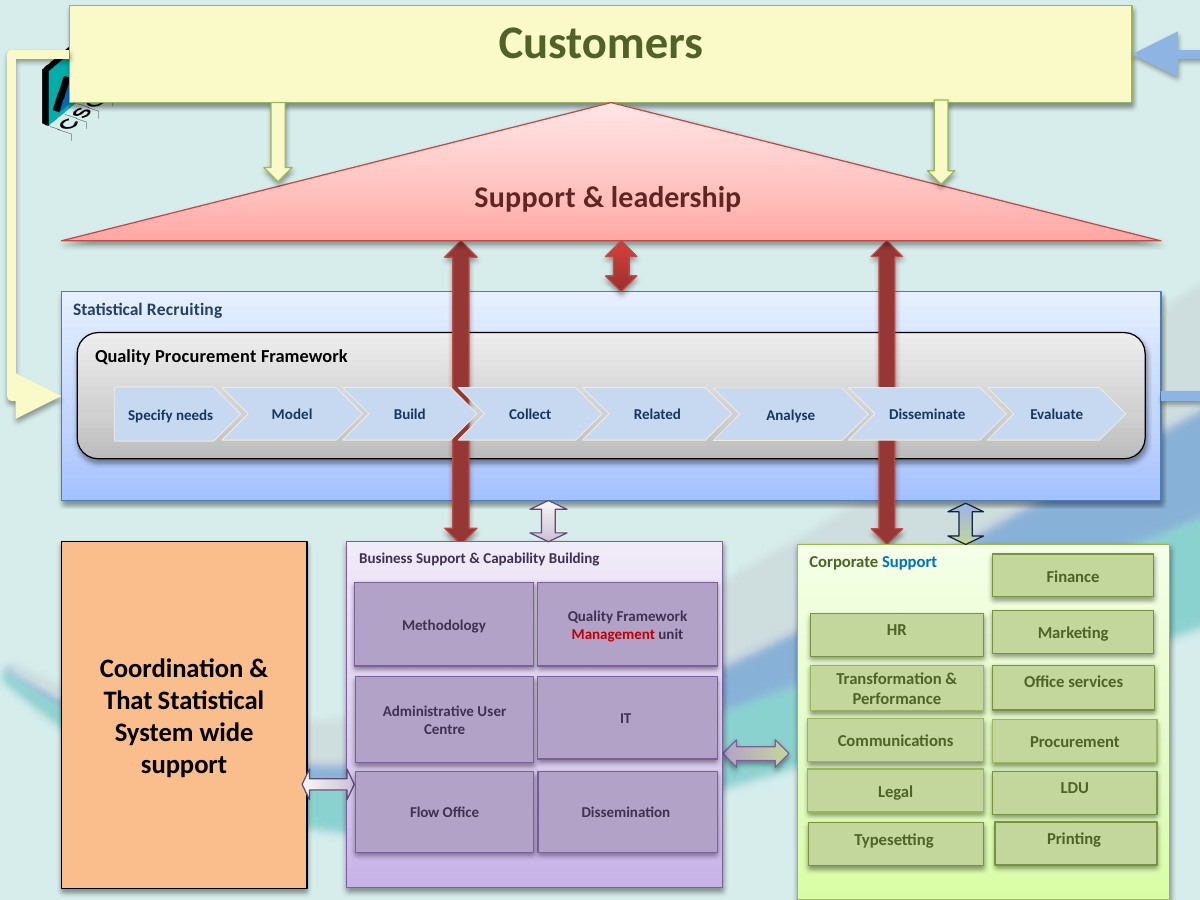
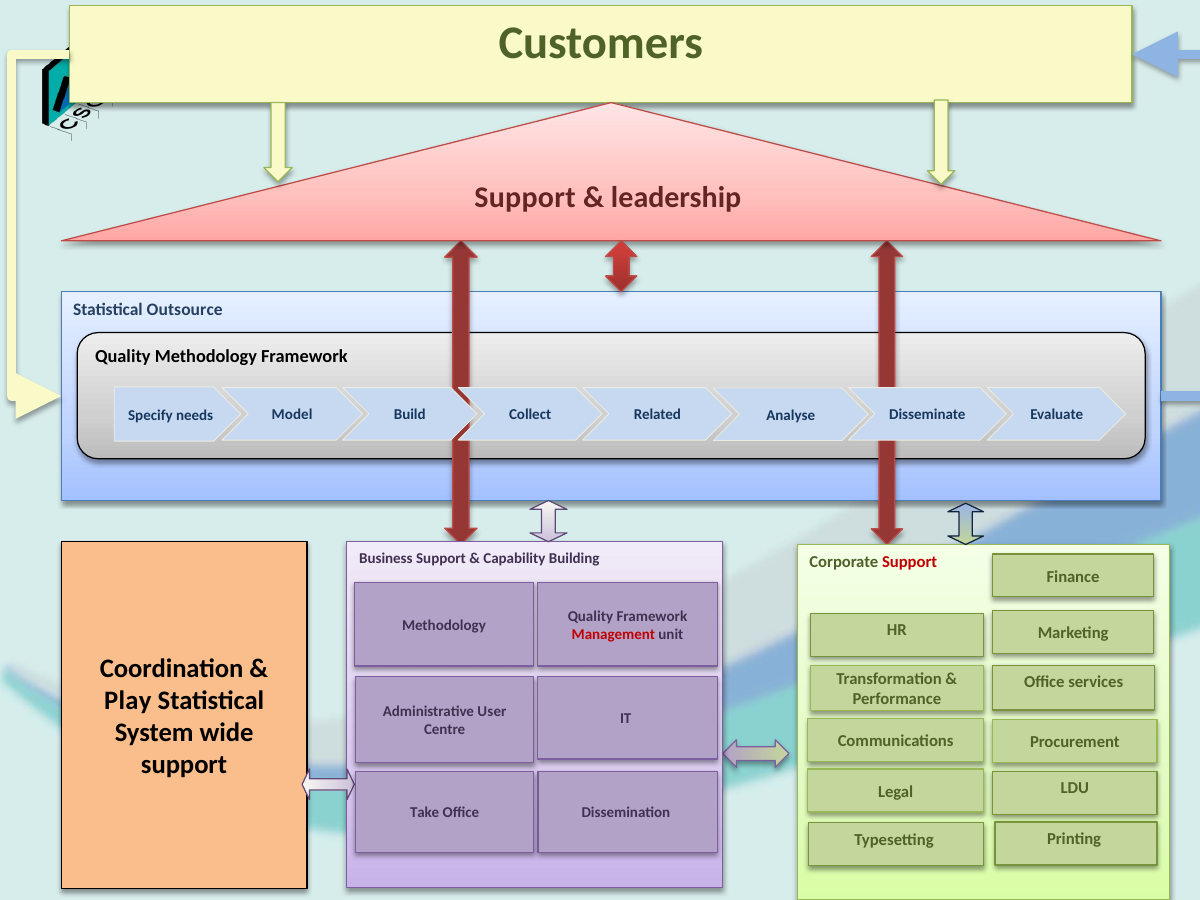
Recruiting: Recruiting -> Outsource
Quality Procurement: Procurement -> Methodology
Support at (910, 562) colour: blue -> red
That: That -> Play
Flow: Flow -> Take
